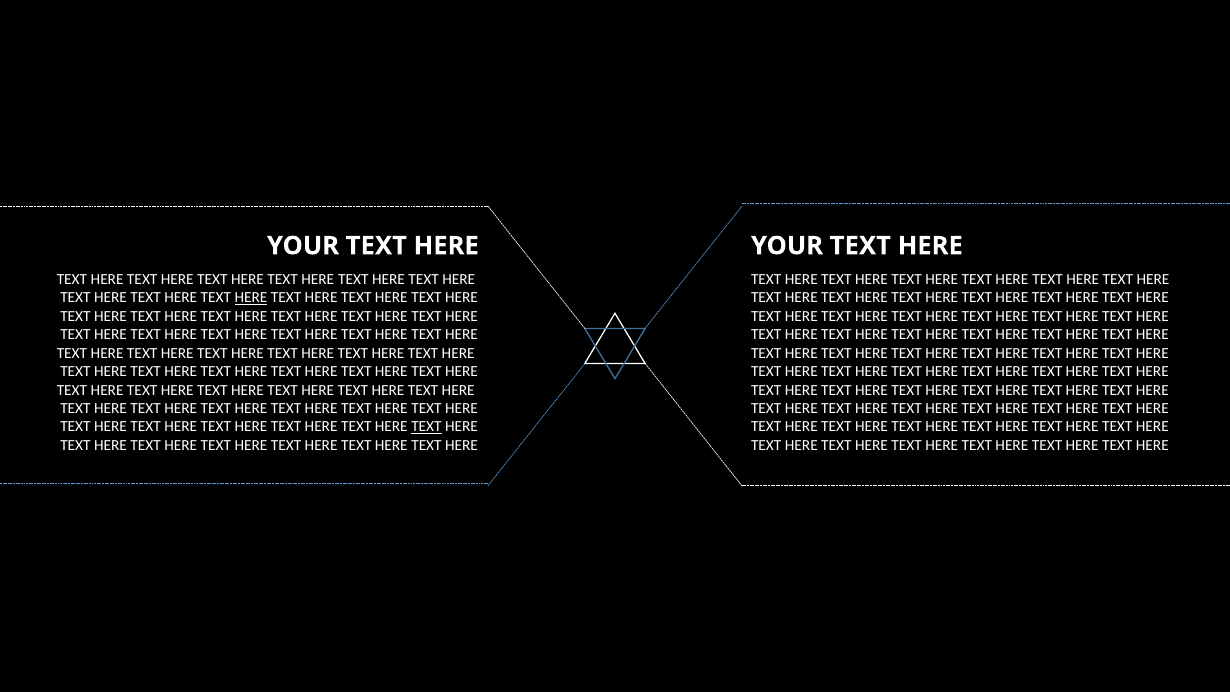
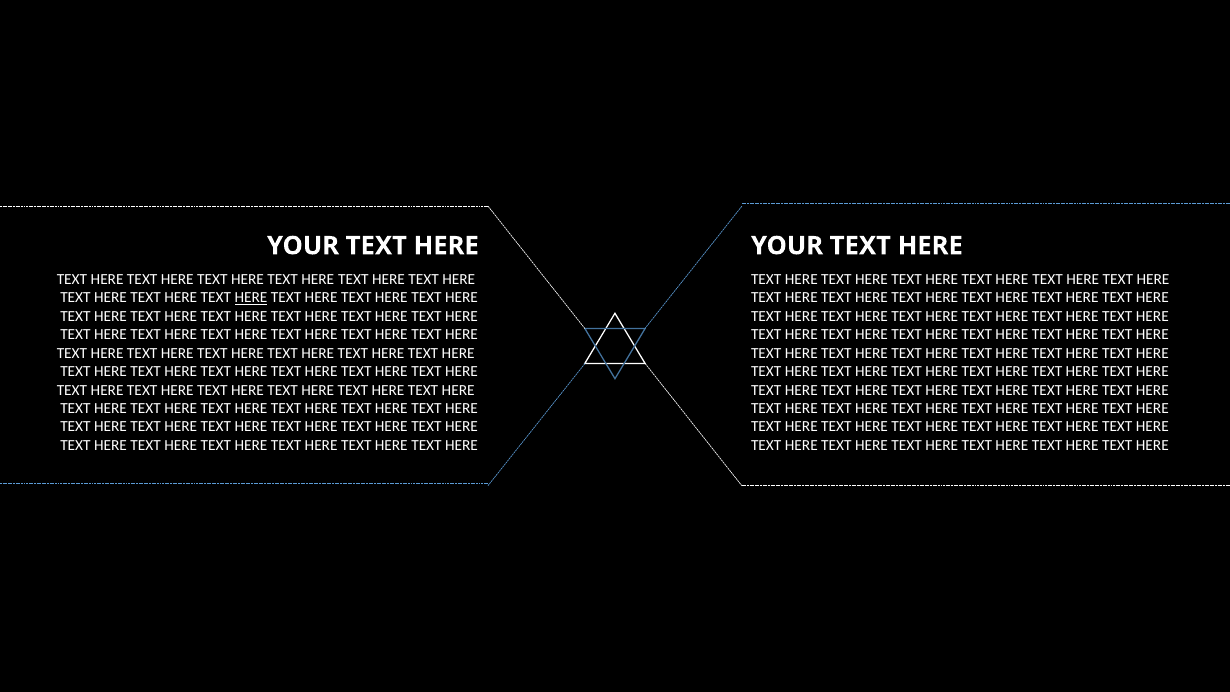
TEXT at (426, 427) underline: present -> none
